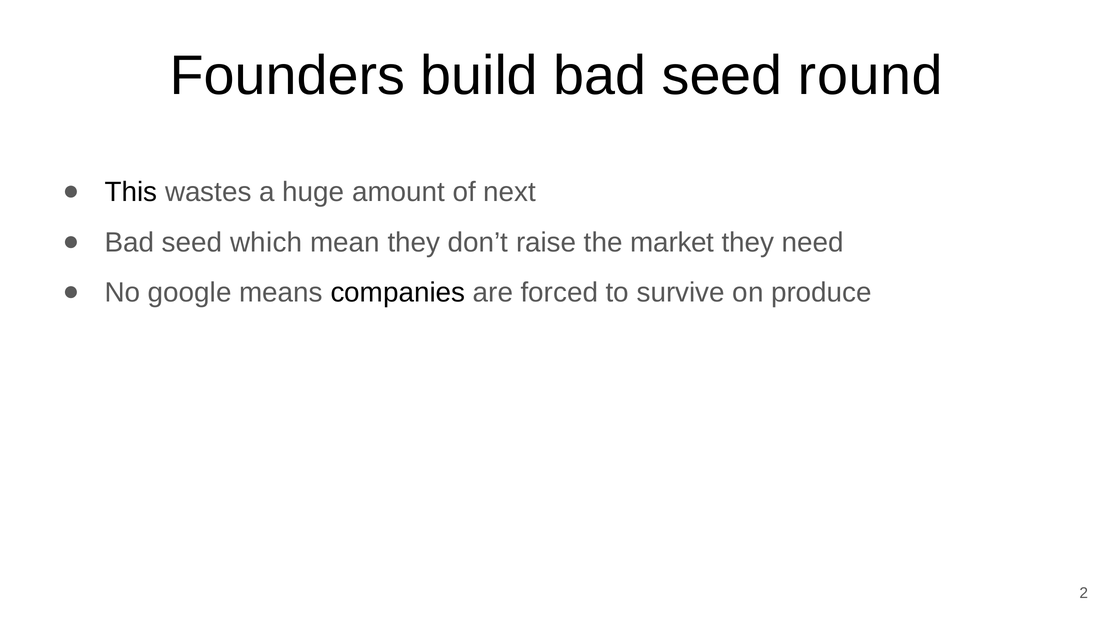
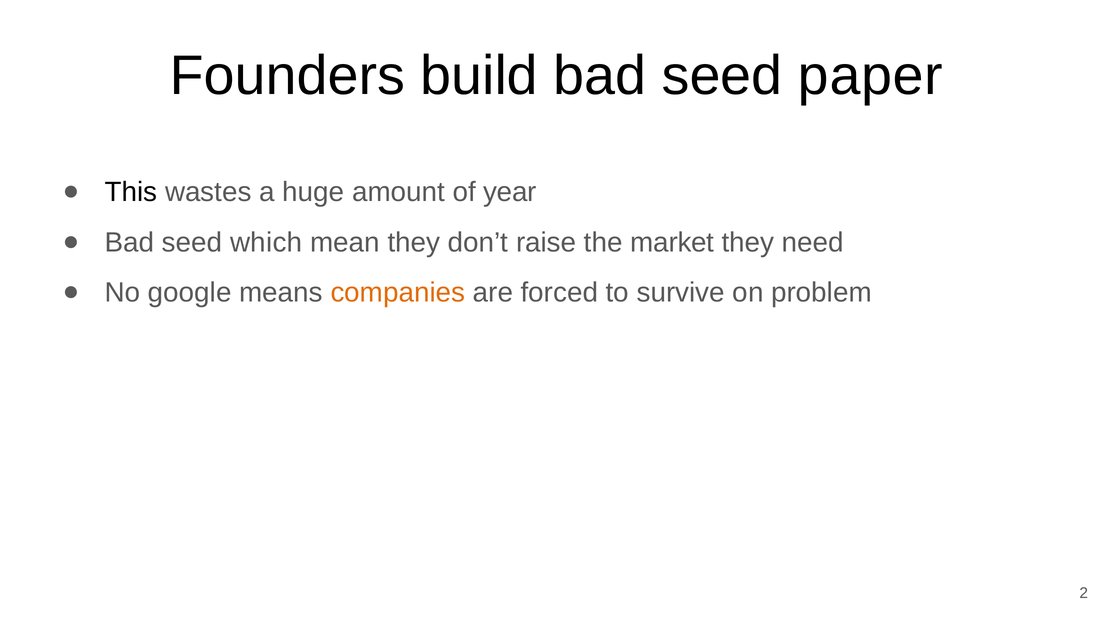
round: round -> paper
next: next -> year
companies colour: black -> orange
produce: produce -> problem
